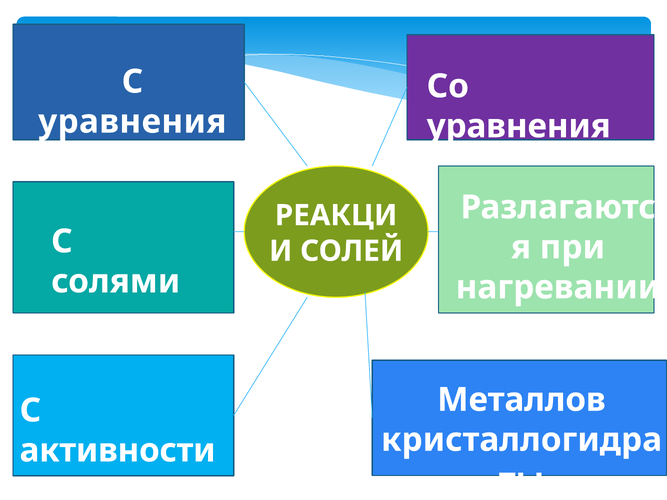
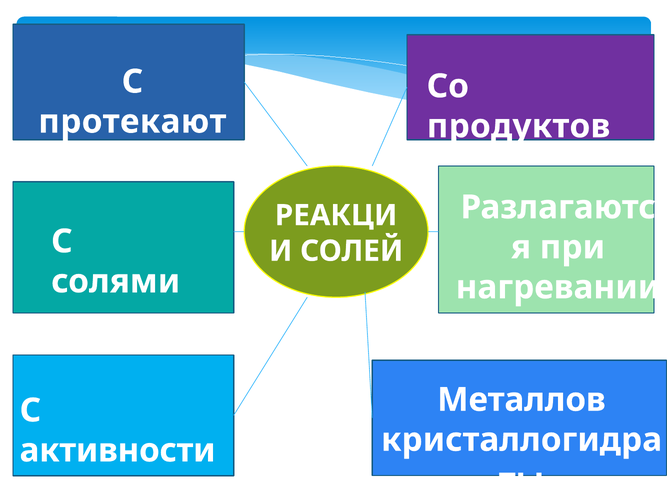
уравнения at (132, 122): уравнения -> протекают
уравнения at (519, 126): уравнения -> продуктов
